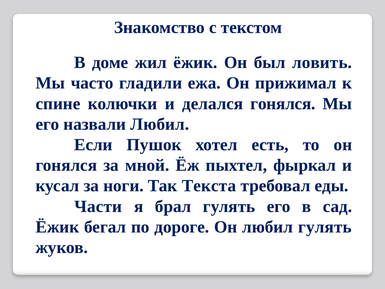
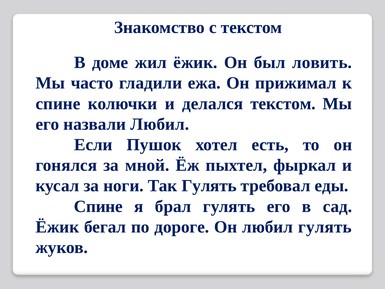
делался гонялся: гонялся -> текстом
Так Текста: Текста -> Гулять
Части at (98, 206): Части -> Спине
